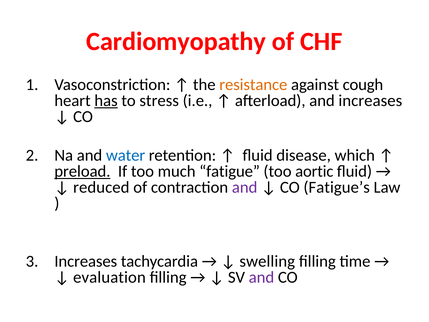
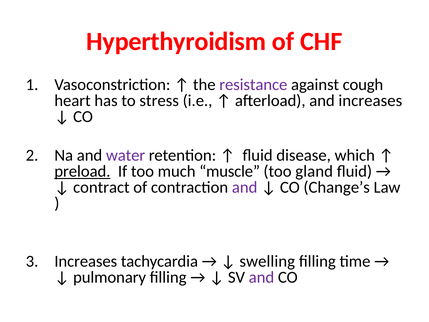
Cardiomyopathy: Cardiomyopathy -> Hyperthyroidism
resistance colour: orange -> purple
has underline: present -> none
water colour: blue -> purple
fatigue: fatigue -> muscle
aortic: aortic -> gland
reduced: reduced -> contract
Fatigue’s: Fatigue’s -> Change’s
evaluation: evaluation -> pulmonary
